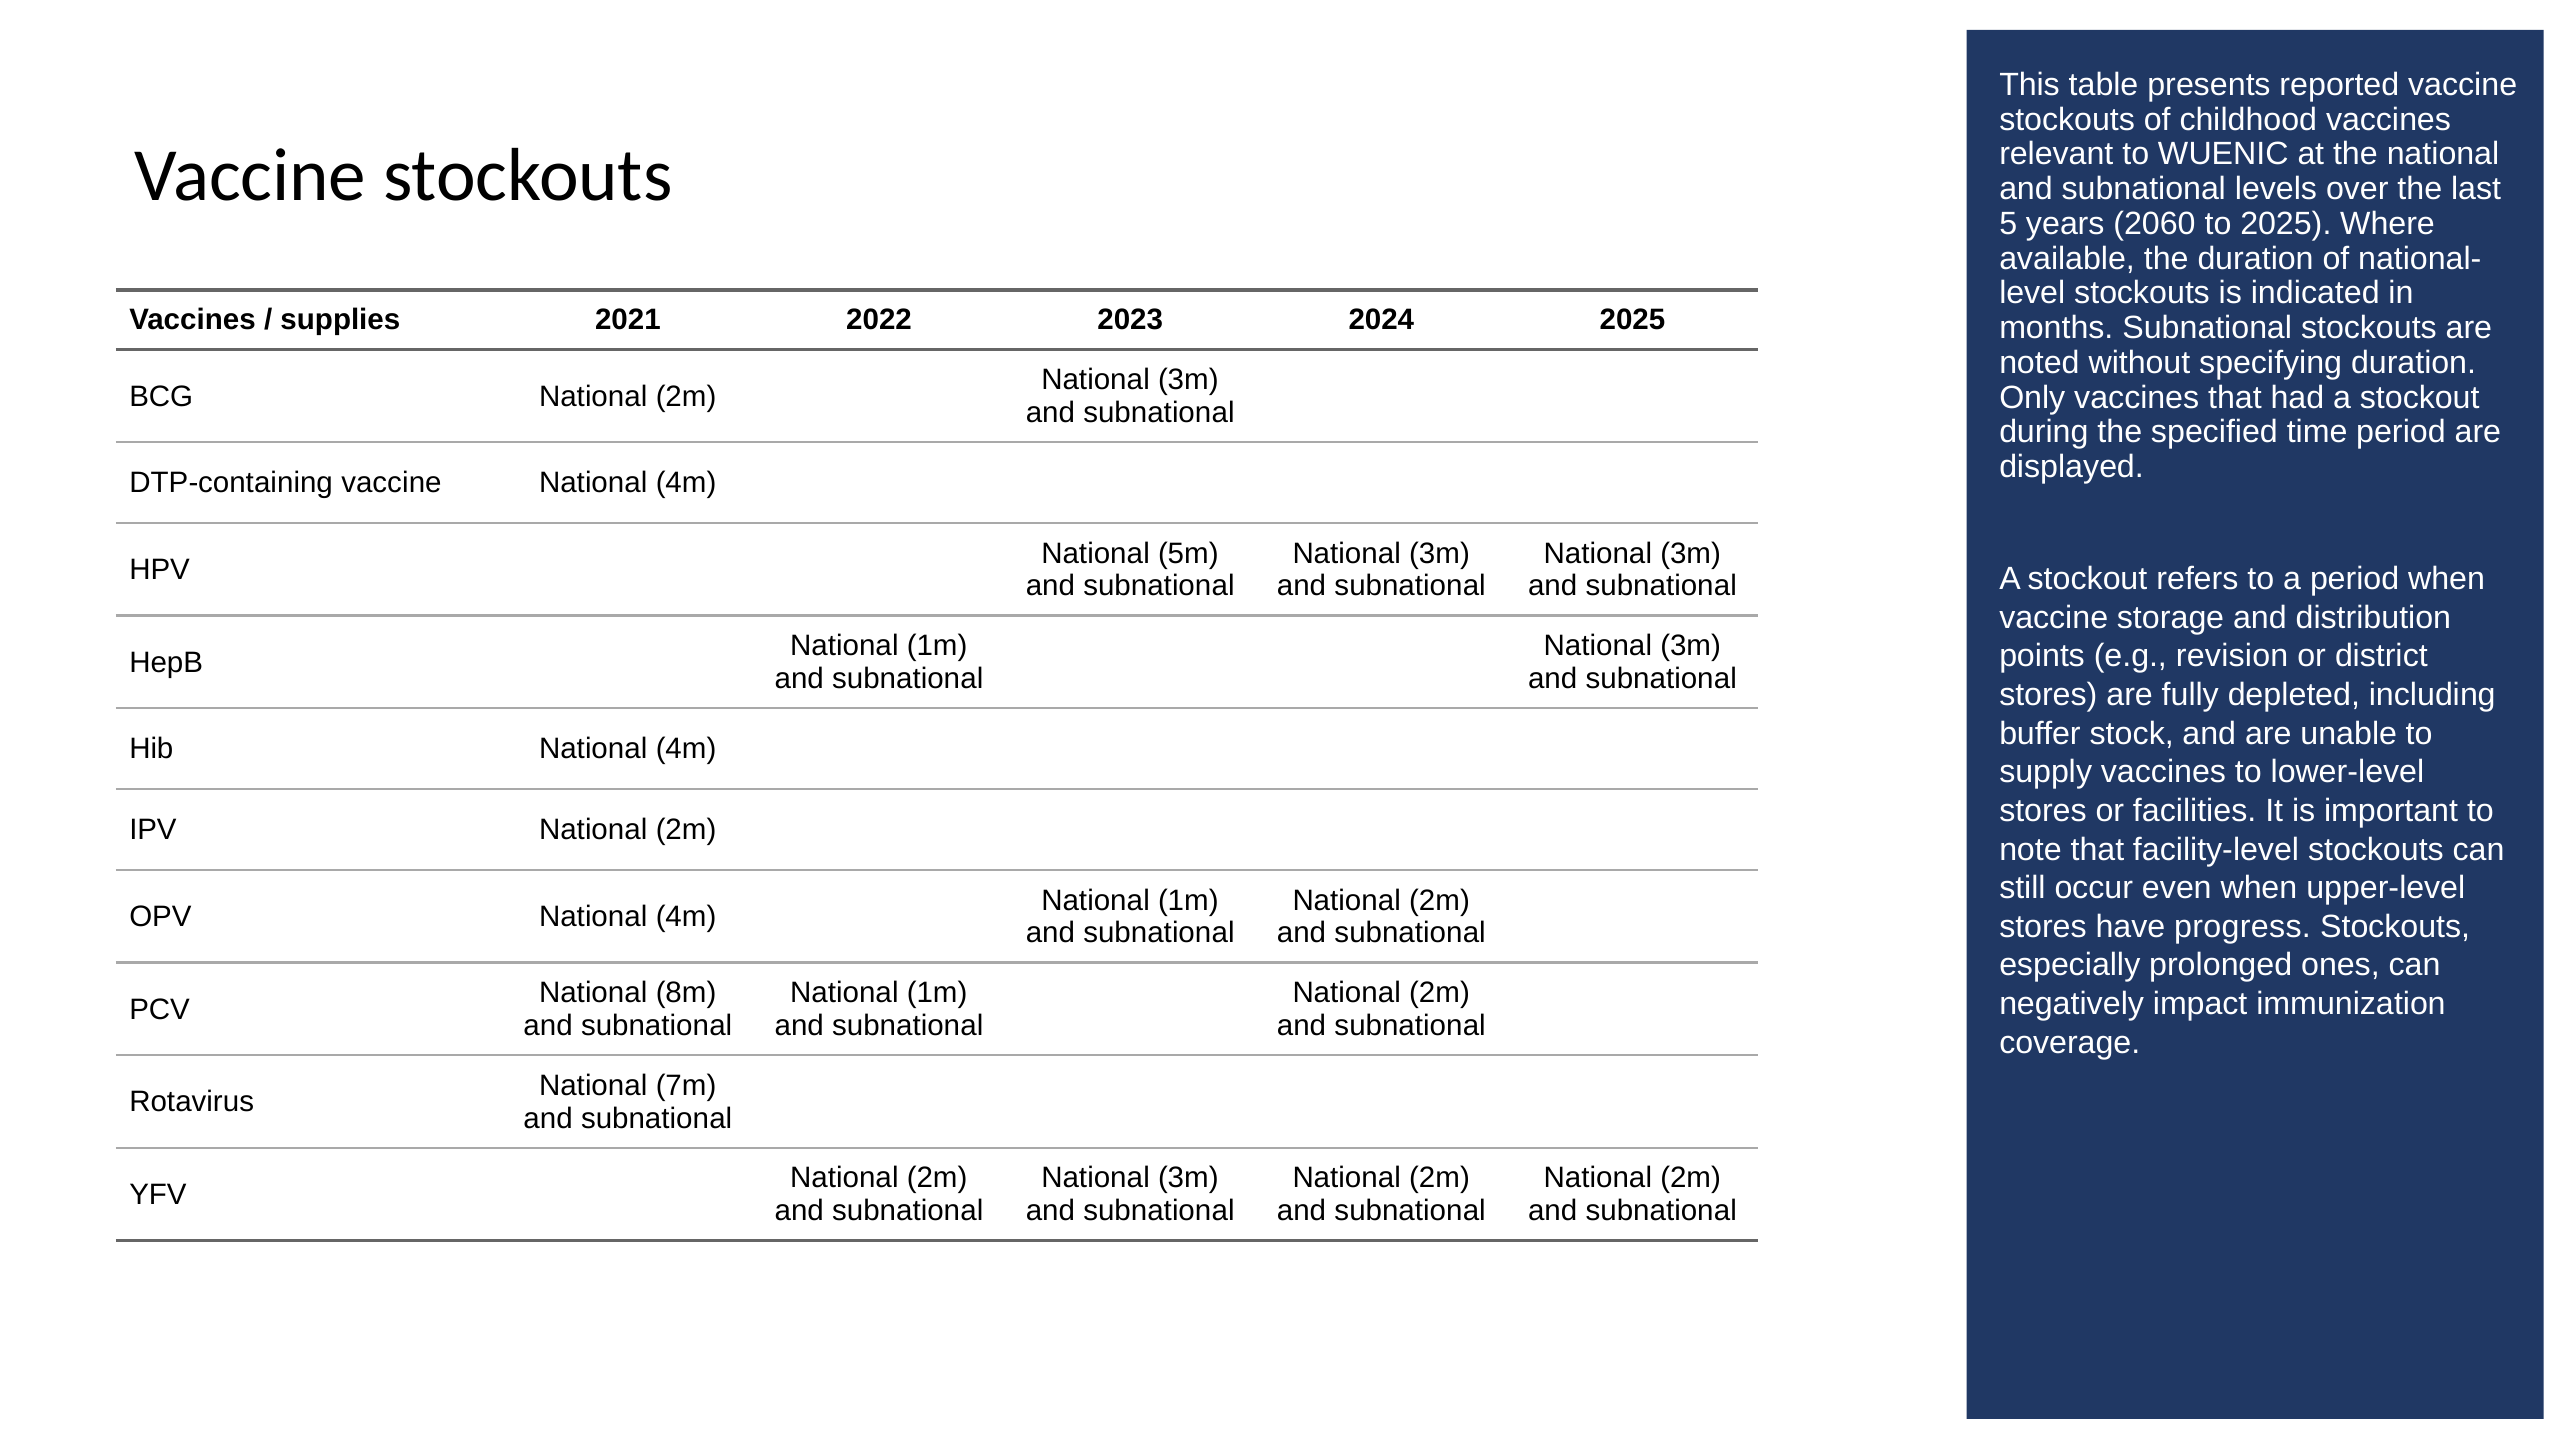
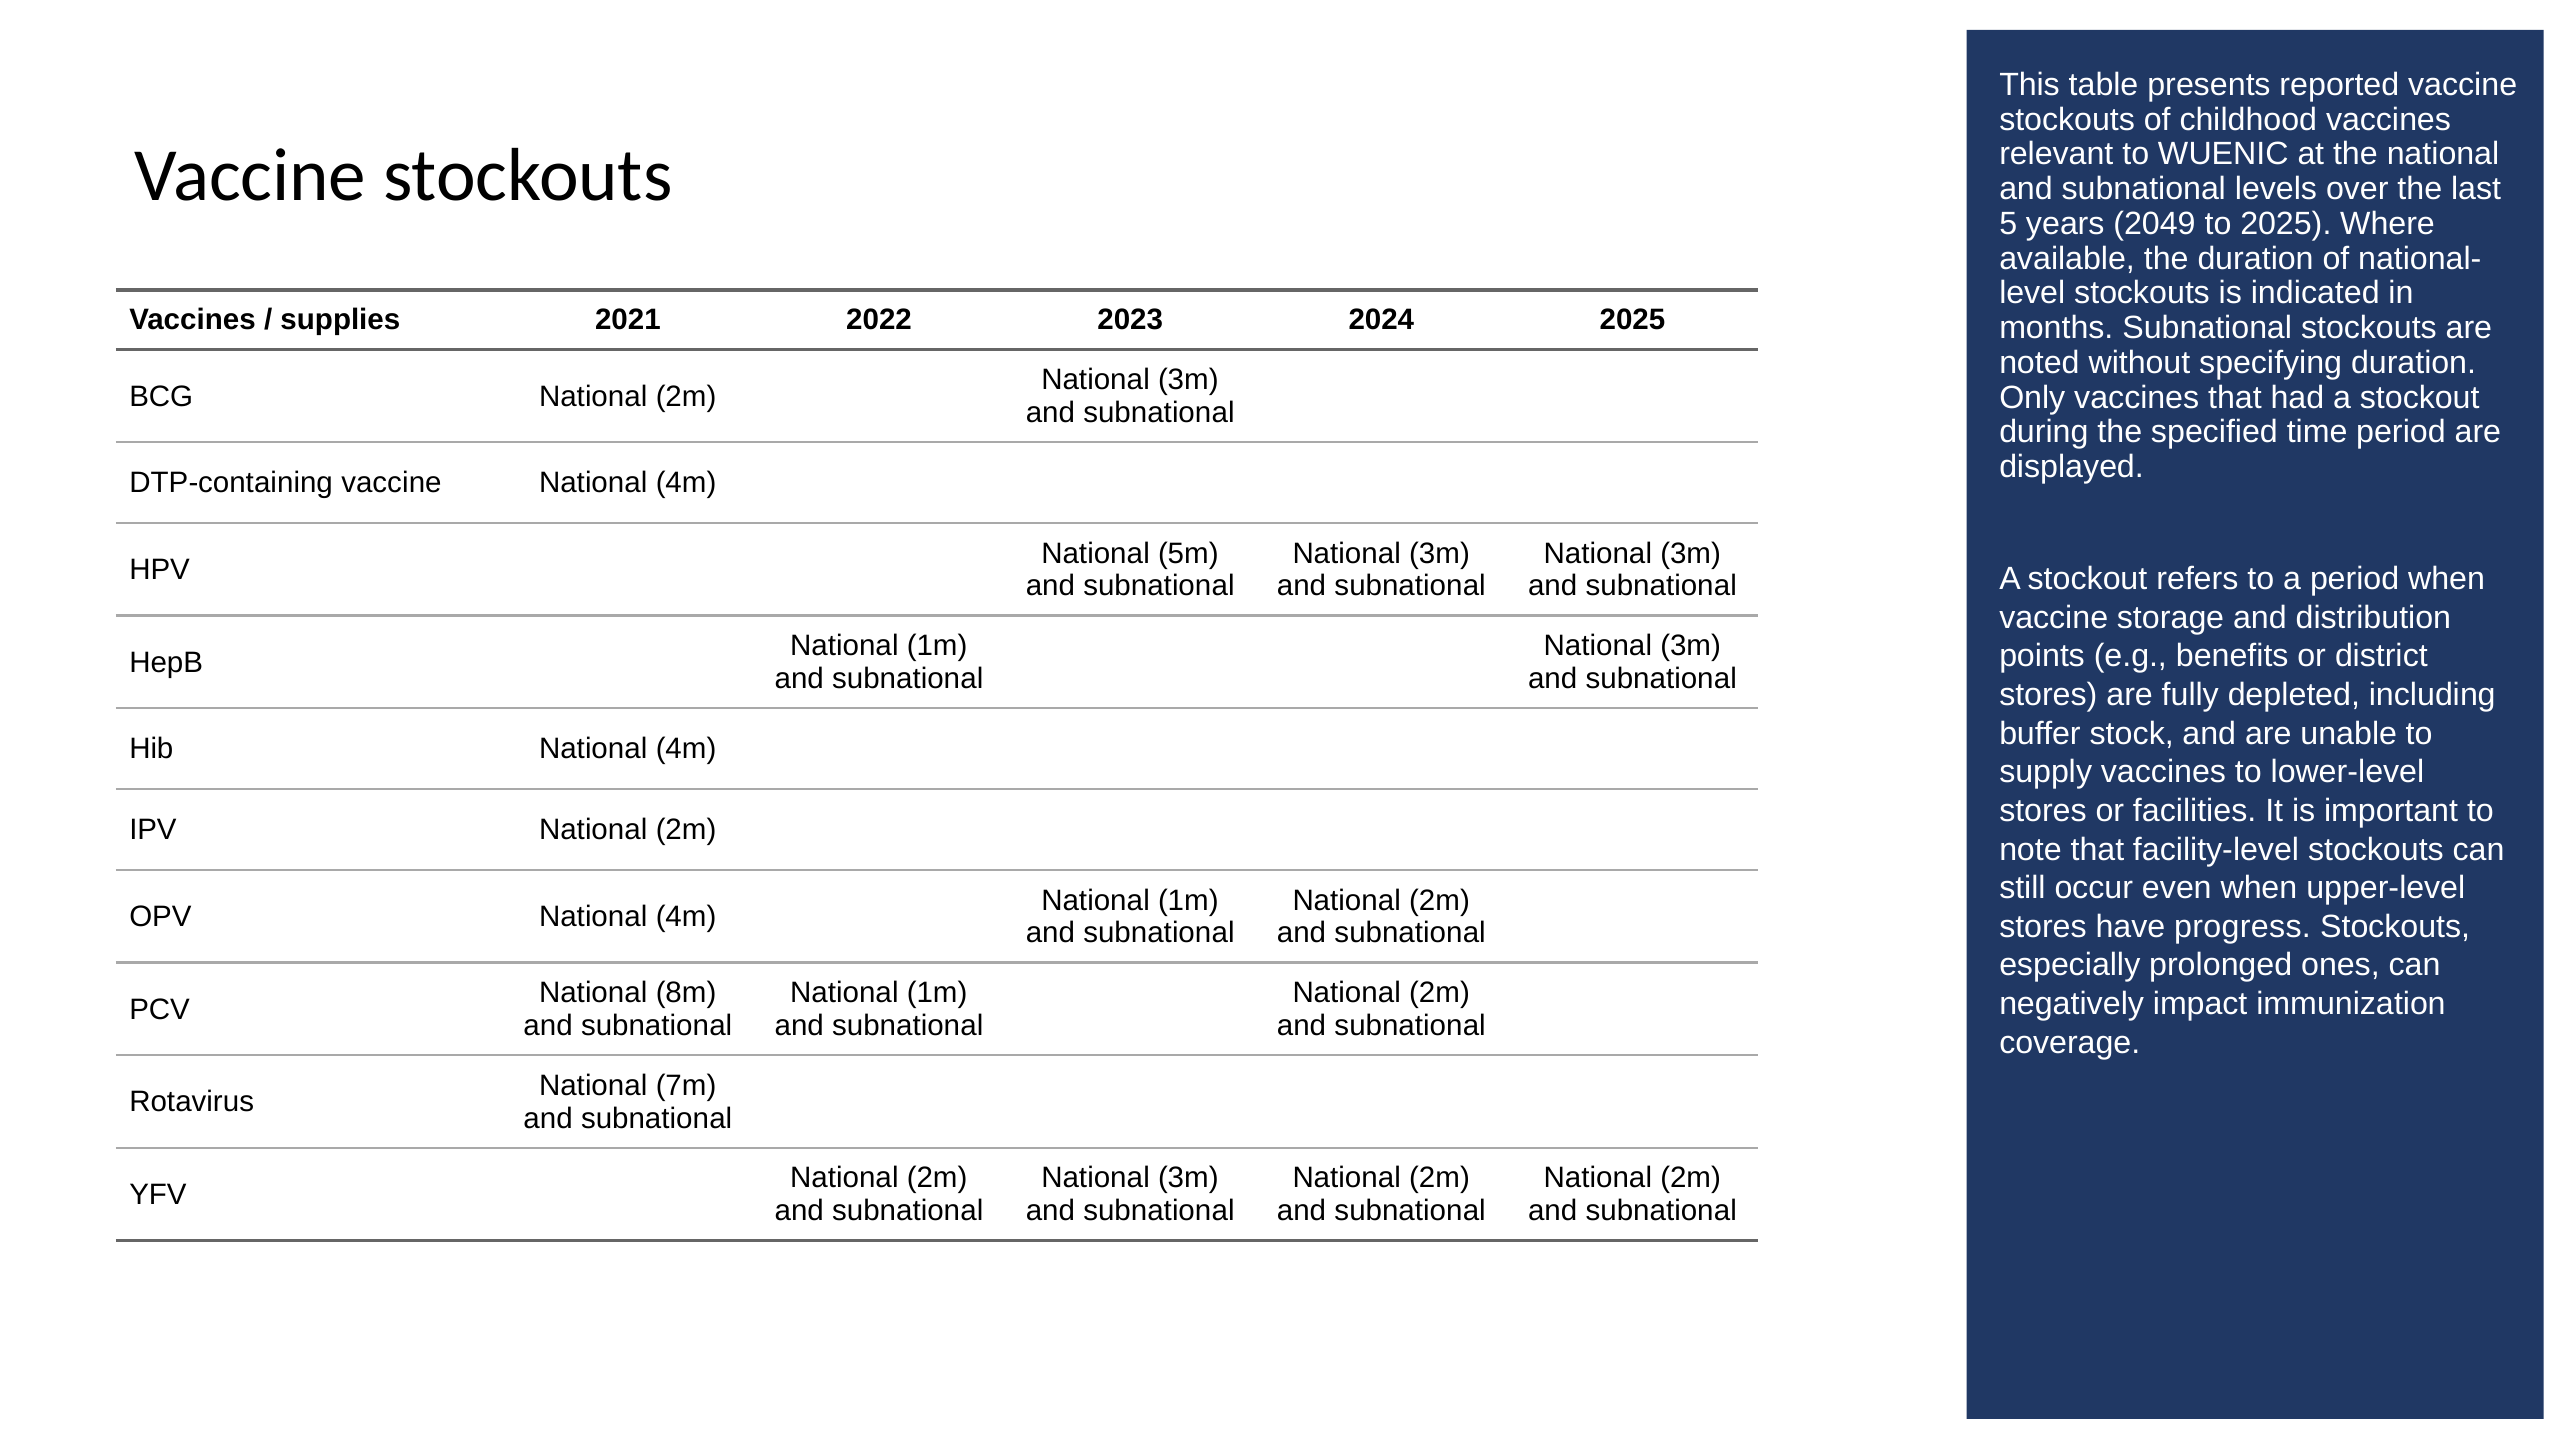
2060: 2060 -> 2049
revision: revision -> benefits
